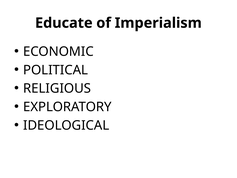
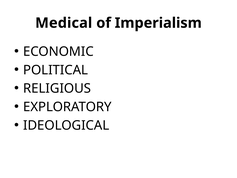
Educate: Educate -> Medical
